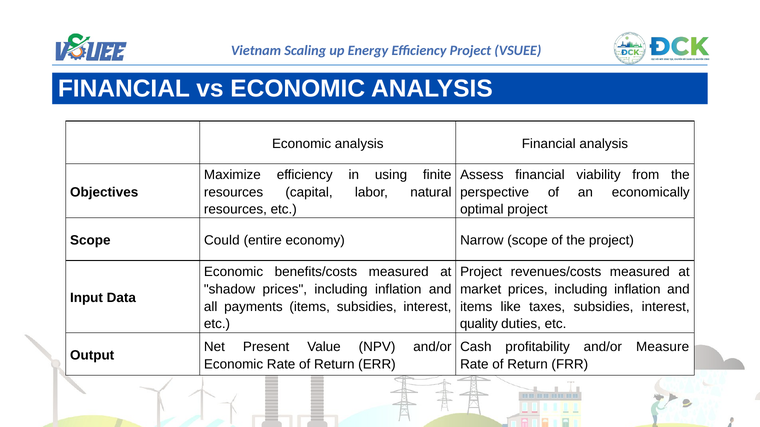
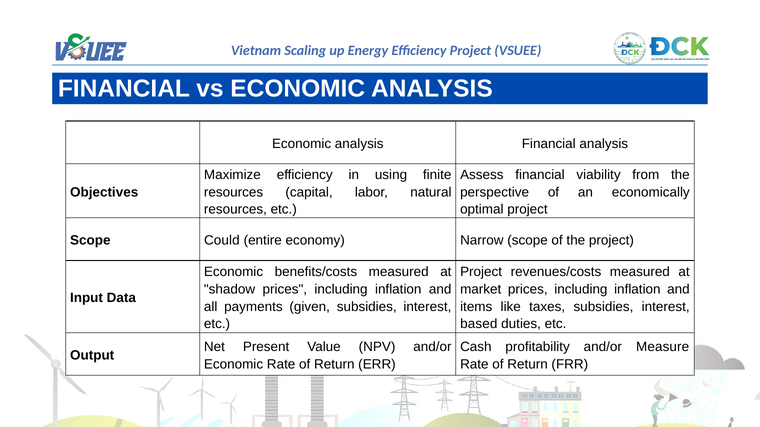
payments items: items -> given
quality: quality -> based
